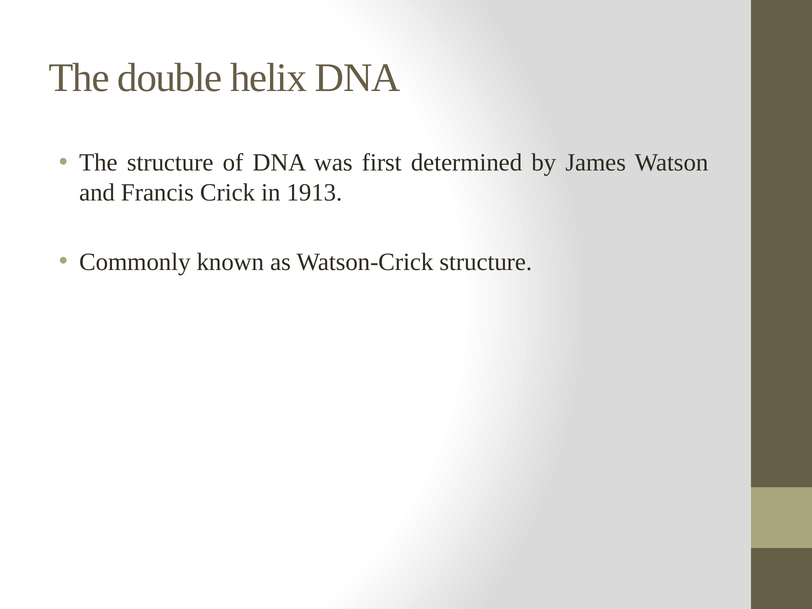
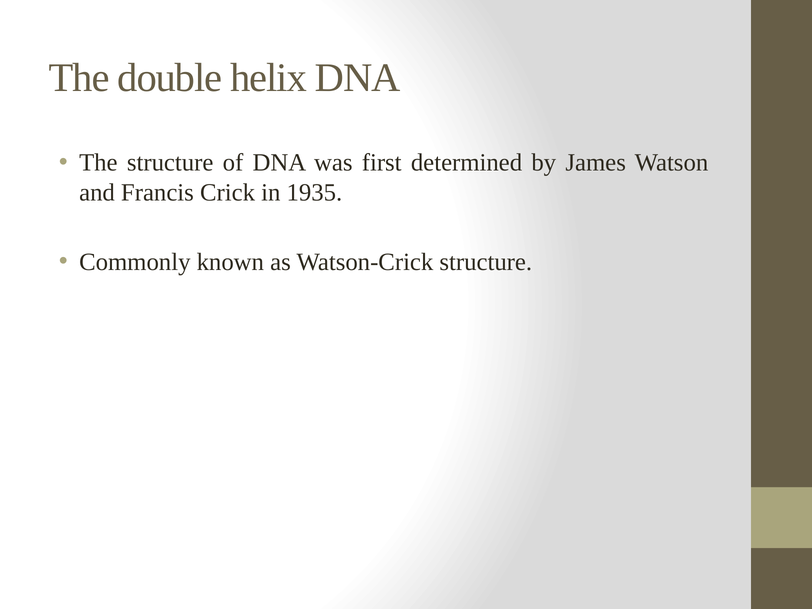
1913: 1913 -> 1935
